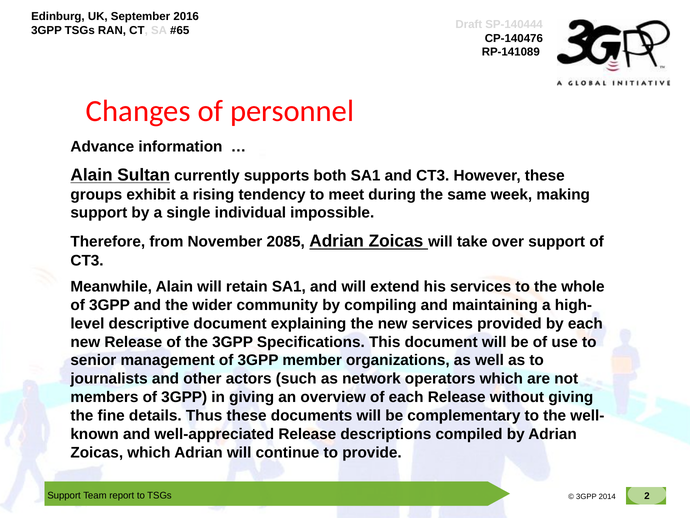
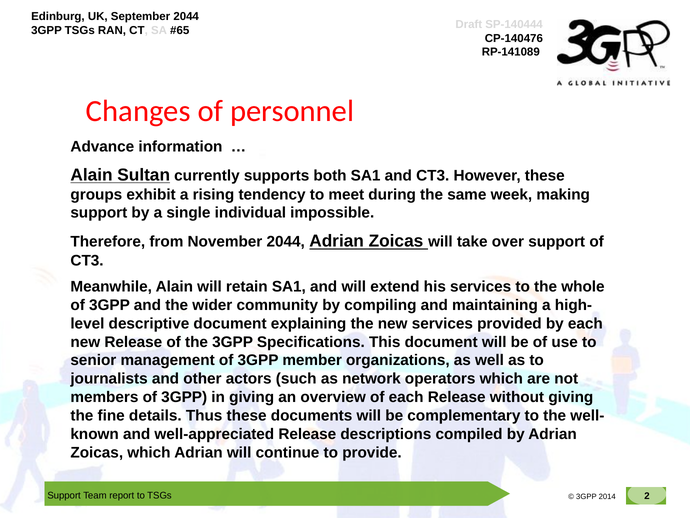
2016 at (186, 17): 2016 -> 2044
November 2085: 2085 -> 2044
